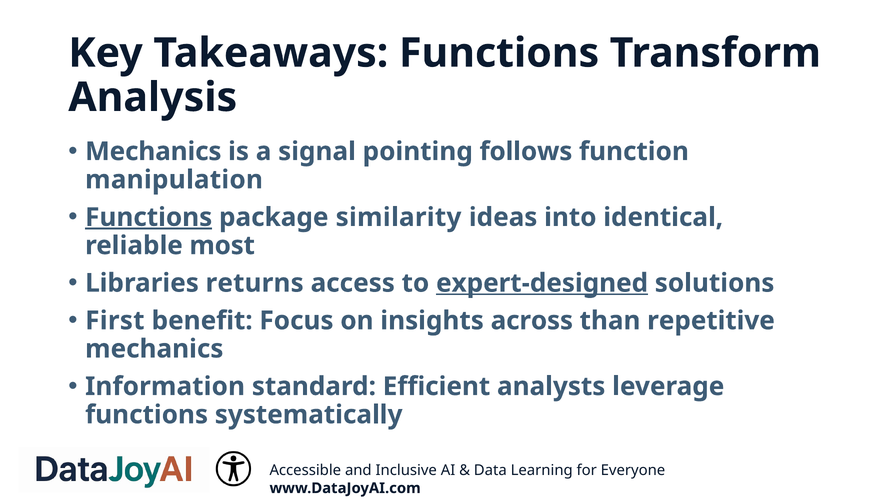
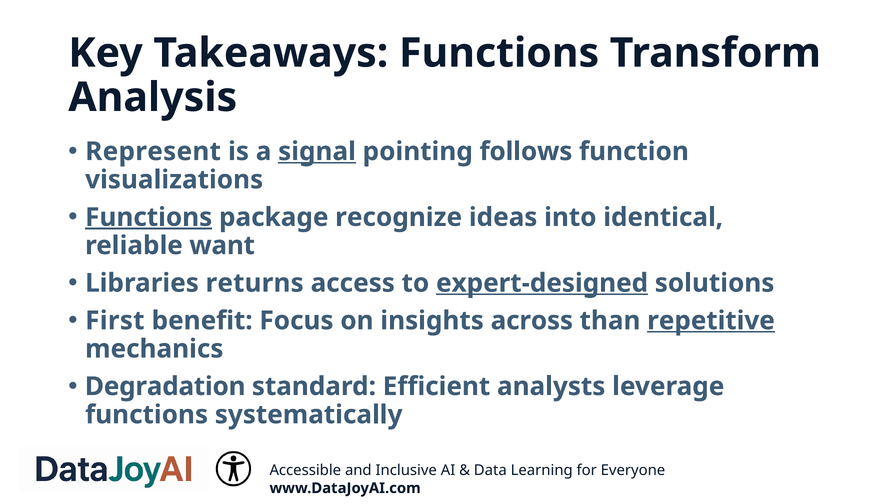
Mechanics at (153, 151): Mechanics -> Represent
signal underline: none -> present
manipulation: manipulation -> visualizations
similarity: similarity -> recognize
most: most -> want
repetitive underline: none -> present
Information: Information -> Degradation
